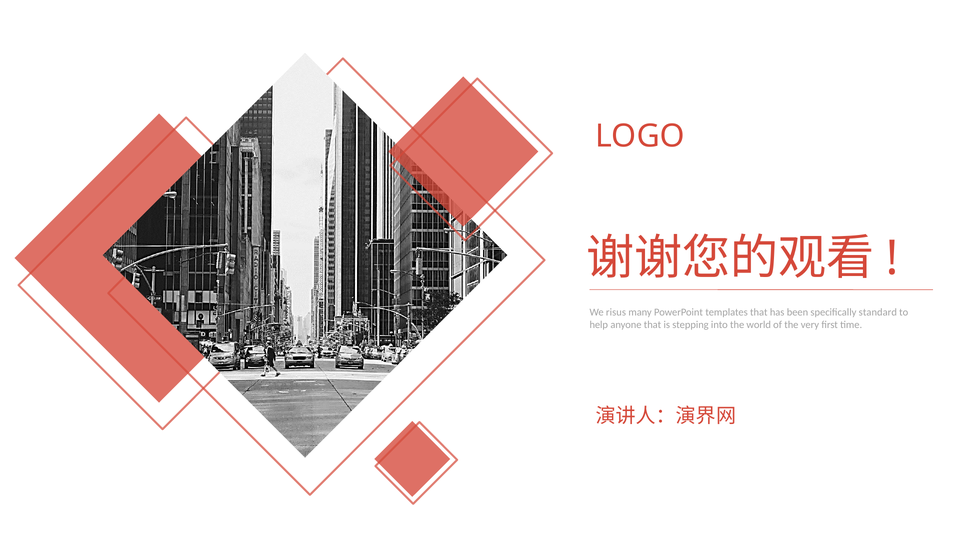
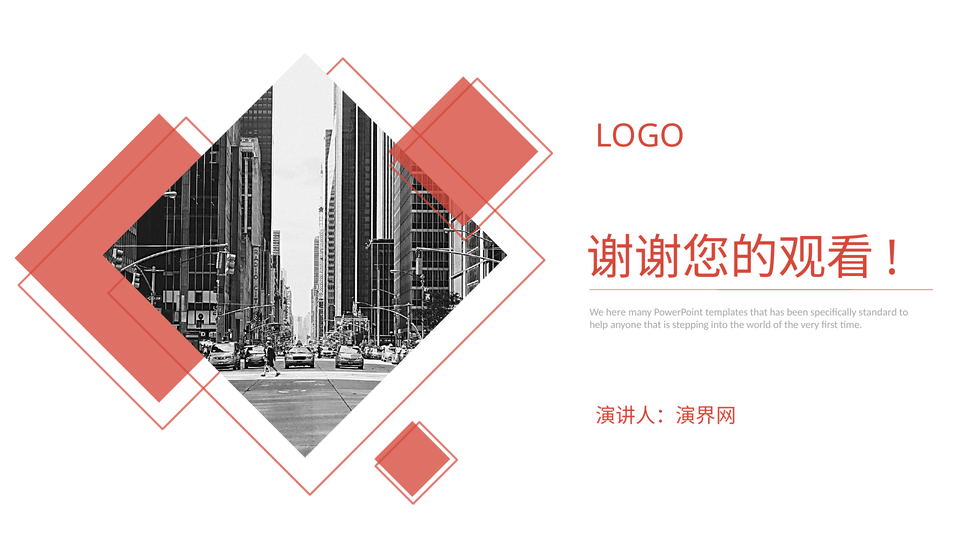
risus: risus -> here
